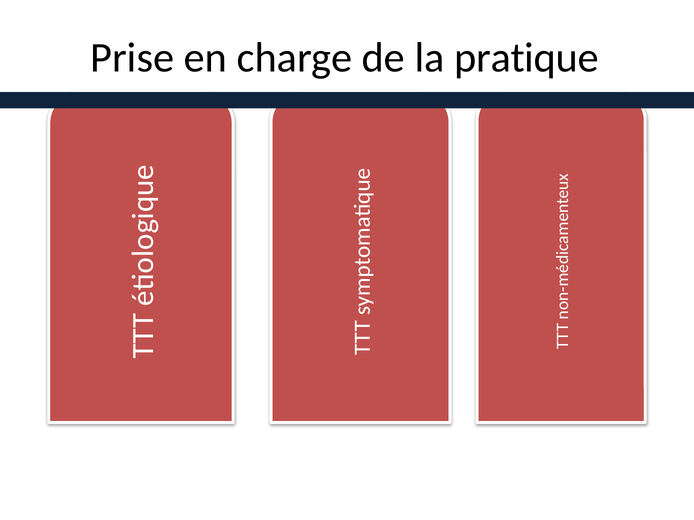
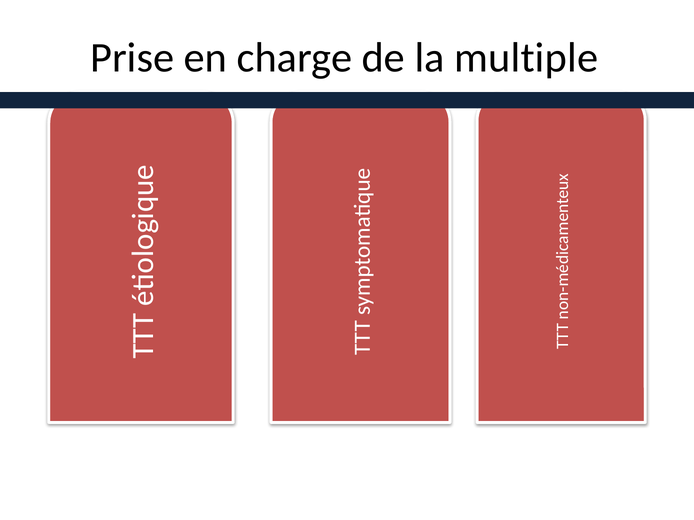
pratique: pratique -> multiple
